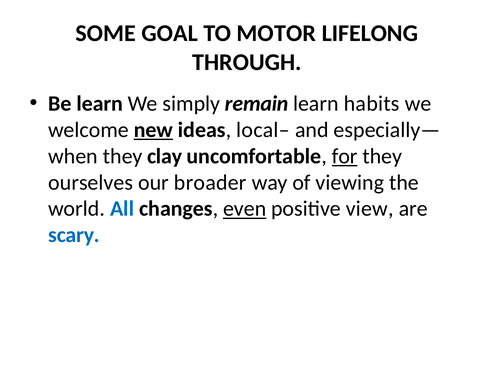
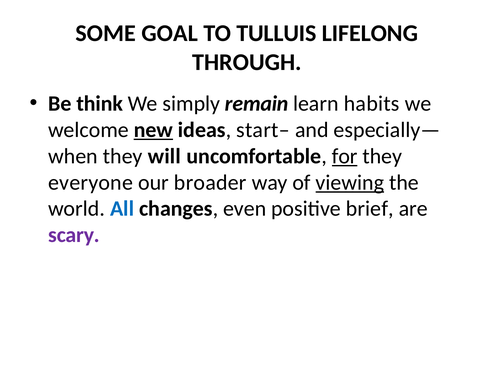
MOTOR: MOTOR -> TULLUIS
Be learn: learn -> think
local–: local– -> start–
clay: clay -> will
ourselves: ourselves -> everyone
viewing underline: none -> present
even underline: present -> none
view: view -> brief
scary colour: blue -> purple
